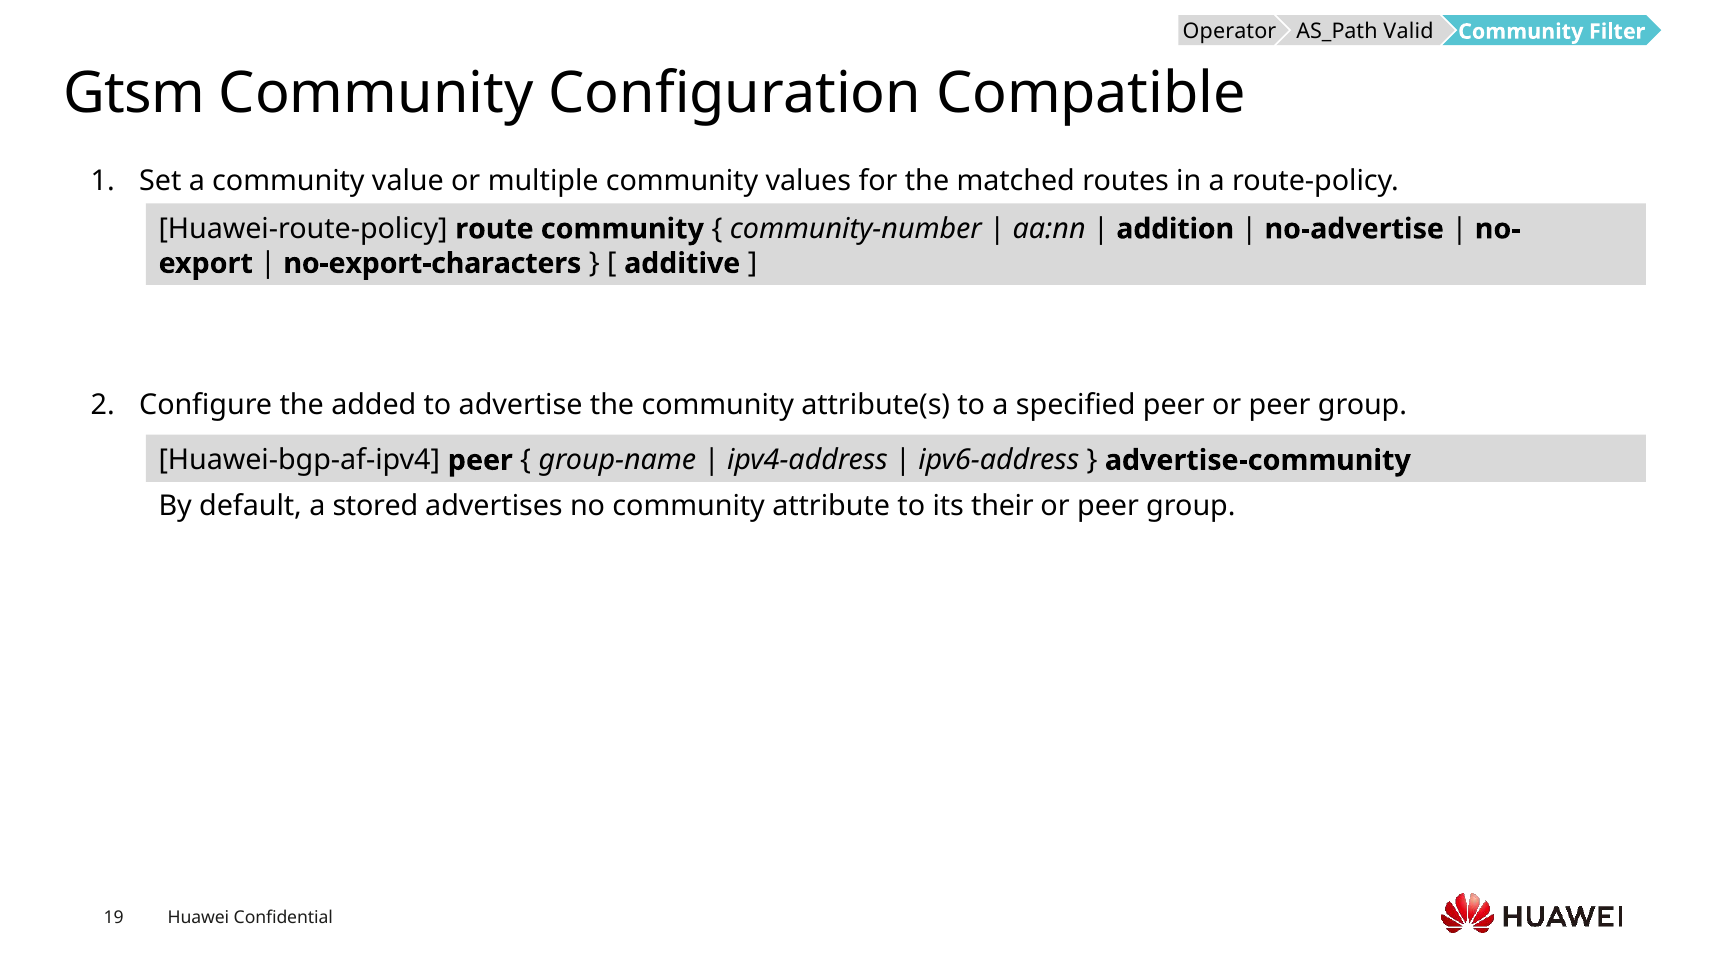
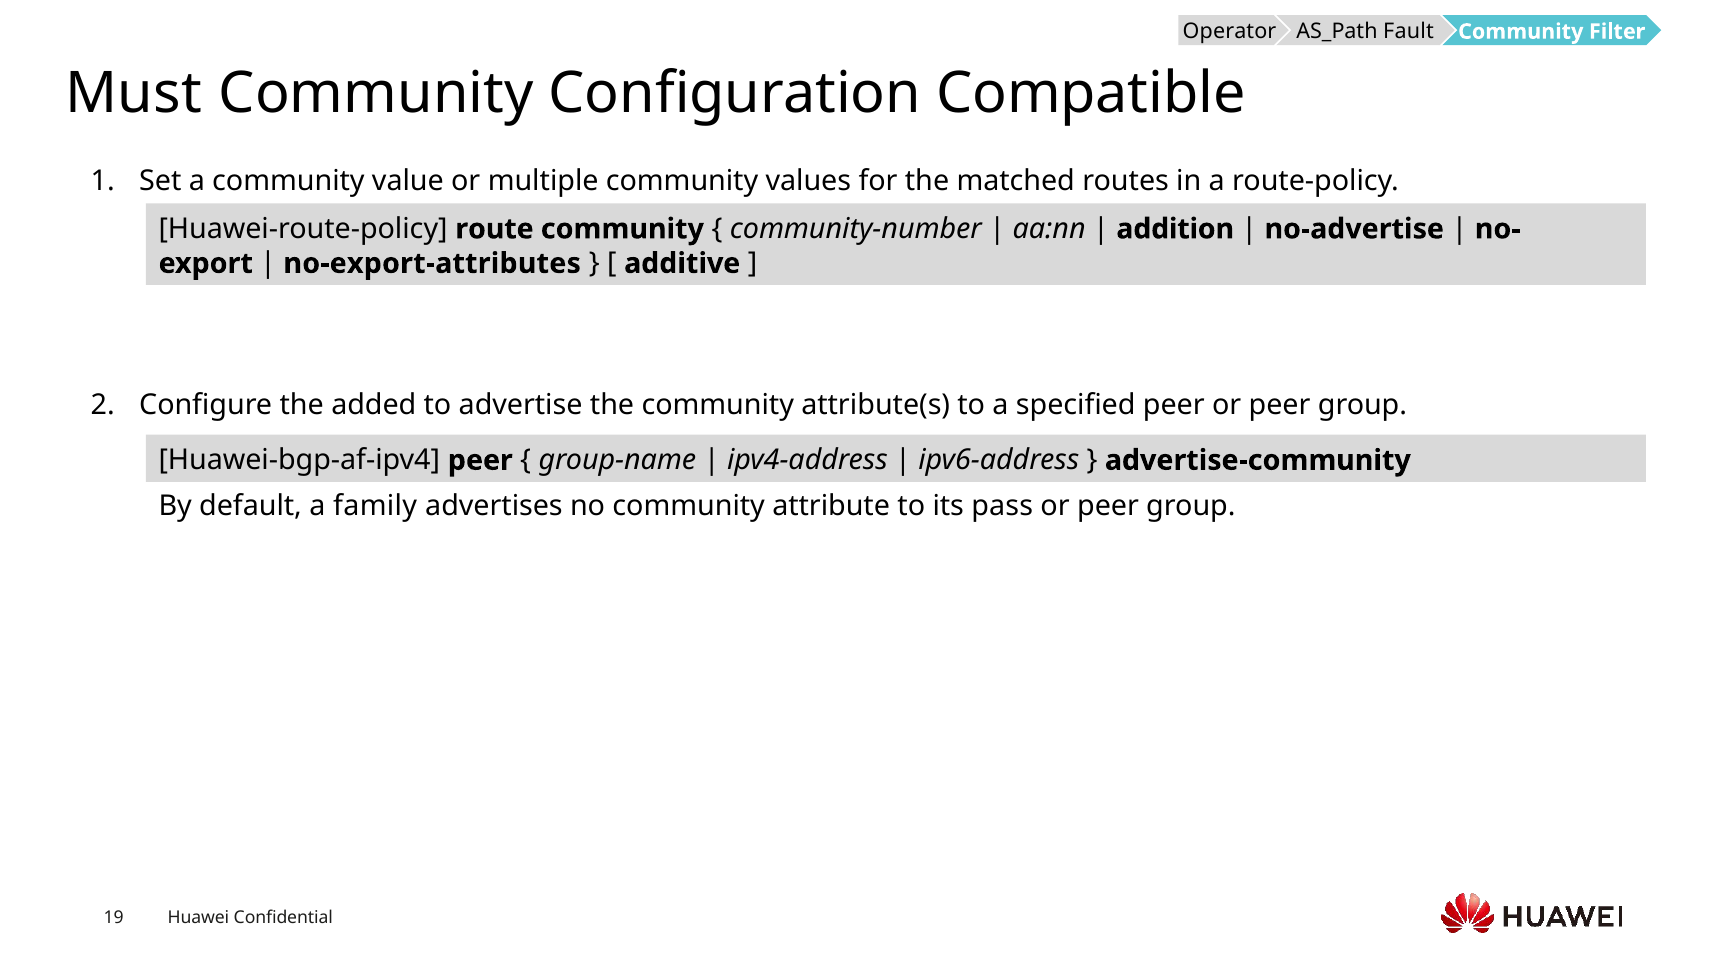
Valid: Valid -> Fault
Gtsm: Gtsm -> Must
no-export-characters: no-export-characters -> no-export-attributes
stored: stored -> family
their: their -> pass
